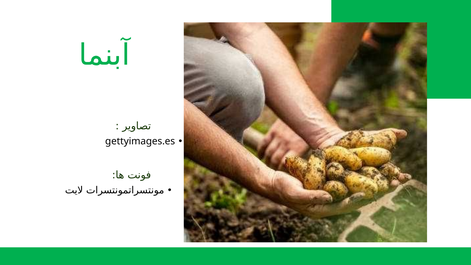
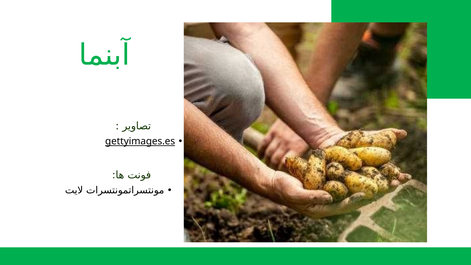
gettyimages.es underline: none -> present
